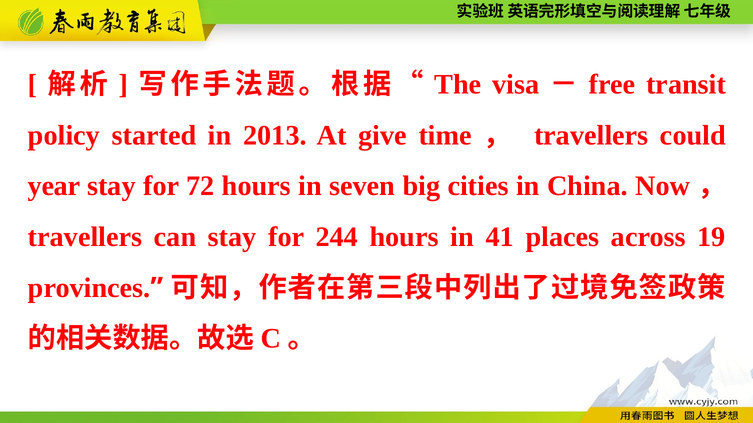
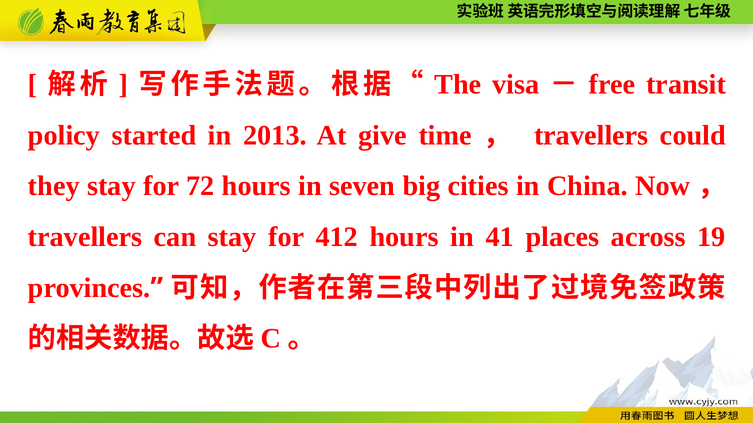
year: year -> they
244: 244 -> 412
